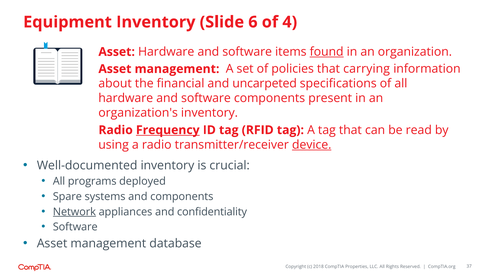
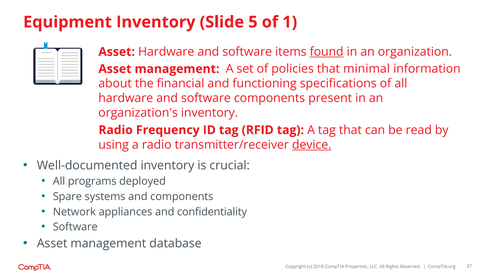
6: 6 -> 5
4: 4 -> 1
carrying: carrying -> minimal
uncarpeted: uncarpeted -> functioning
Frequency underline: present -> none
Network underline: present -> none
